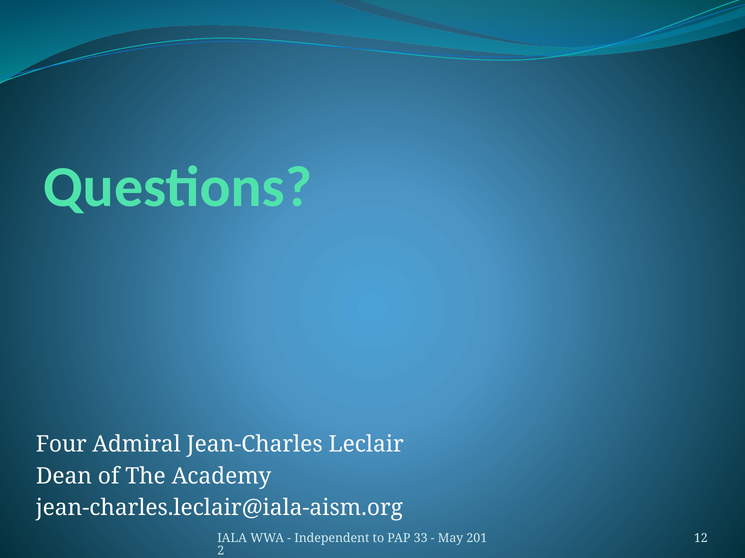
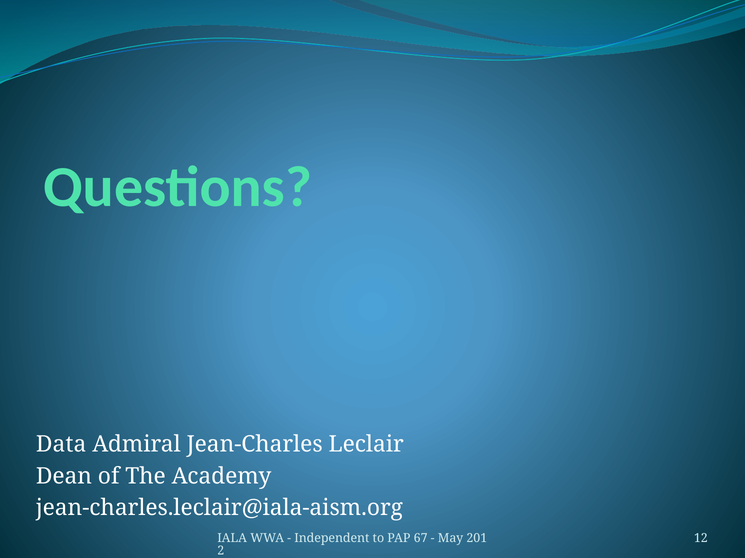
Four: Four -> Data
33: 33 -> 67
